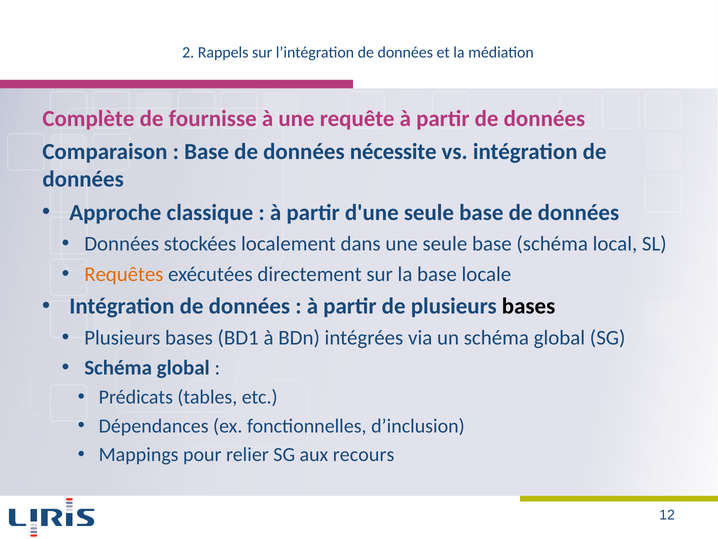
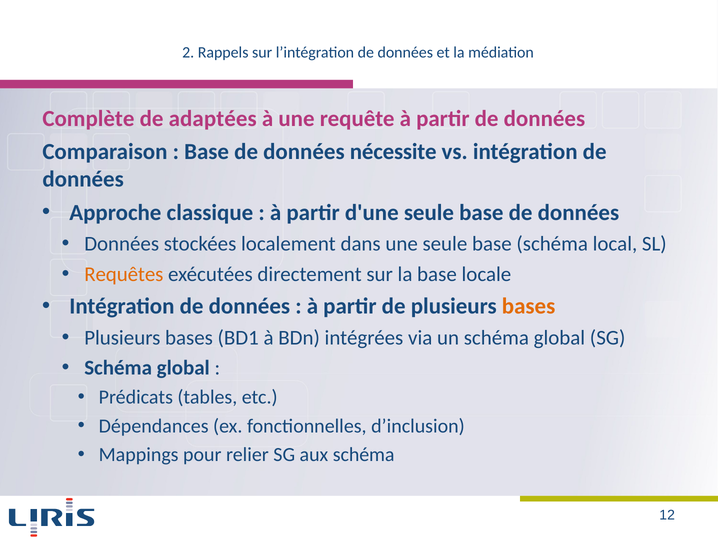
fournisse: fournisse -> adaptées
bases at (529, 306) colour: black -> orange
aux recours: recours -> schéma
